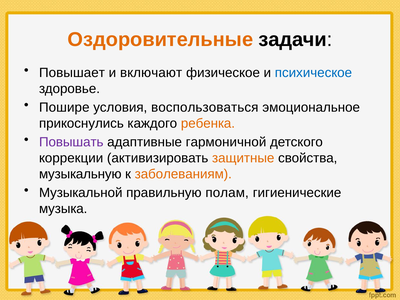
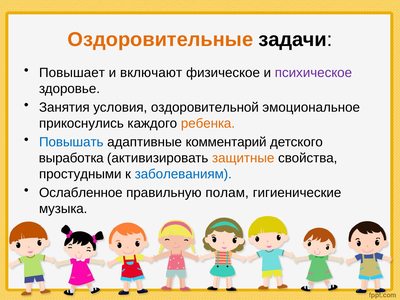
психическое colour: blue -> purple
Пошире: Пошире -> Занятия
воспользоваться: воспользоваться -> оздоровительной
Повышать colour: purple -> blue
гармоничной: гармоничной -> комментарий
коррекции: коррекции -> выработка
музыкальную: музыкальную -> простудными
заболеваниям colour: orange -> blue
Музыкальной: Музыкальной -> Ослабленное
